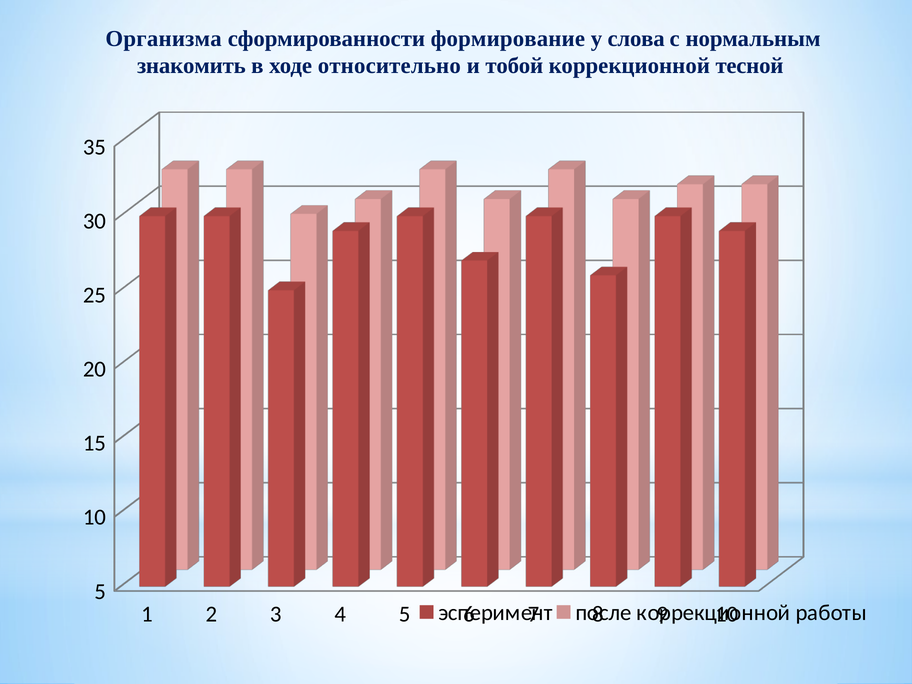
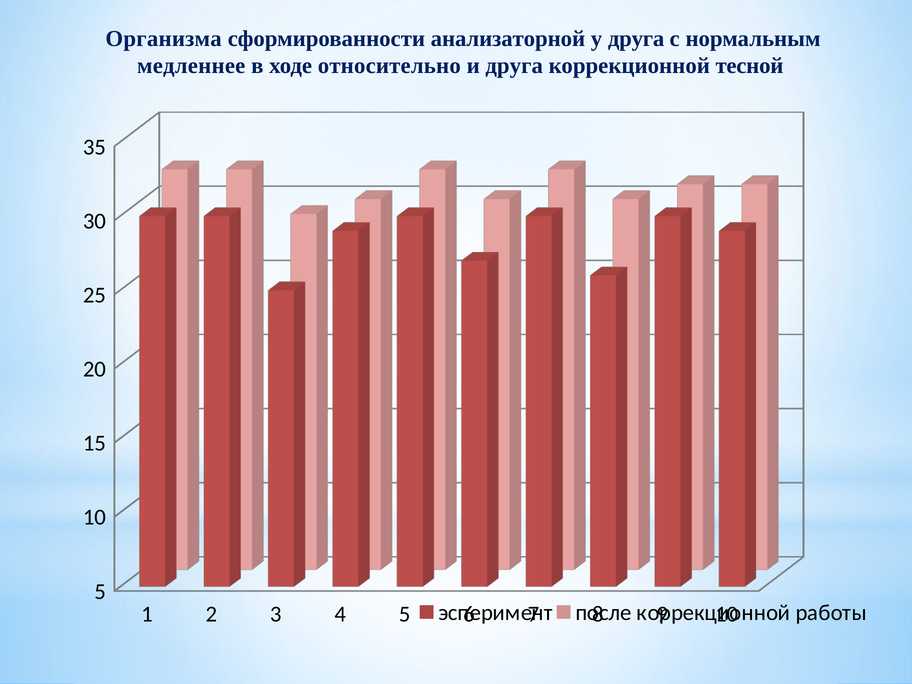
формирование: формирование -> анализаторной
у слова: слова -> друга
знакомить: знакомить -> медленнее
и тобой: тобой -> друга
